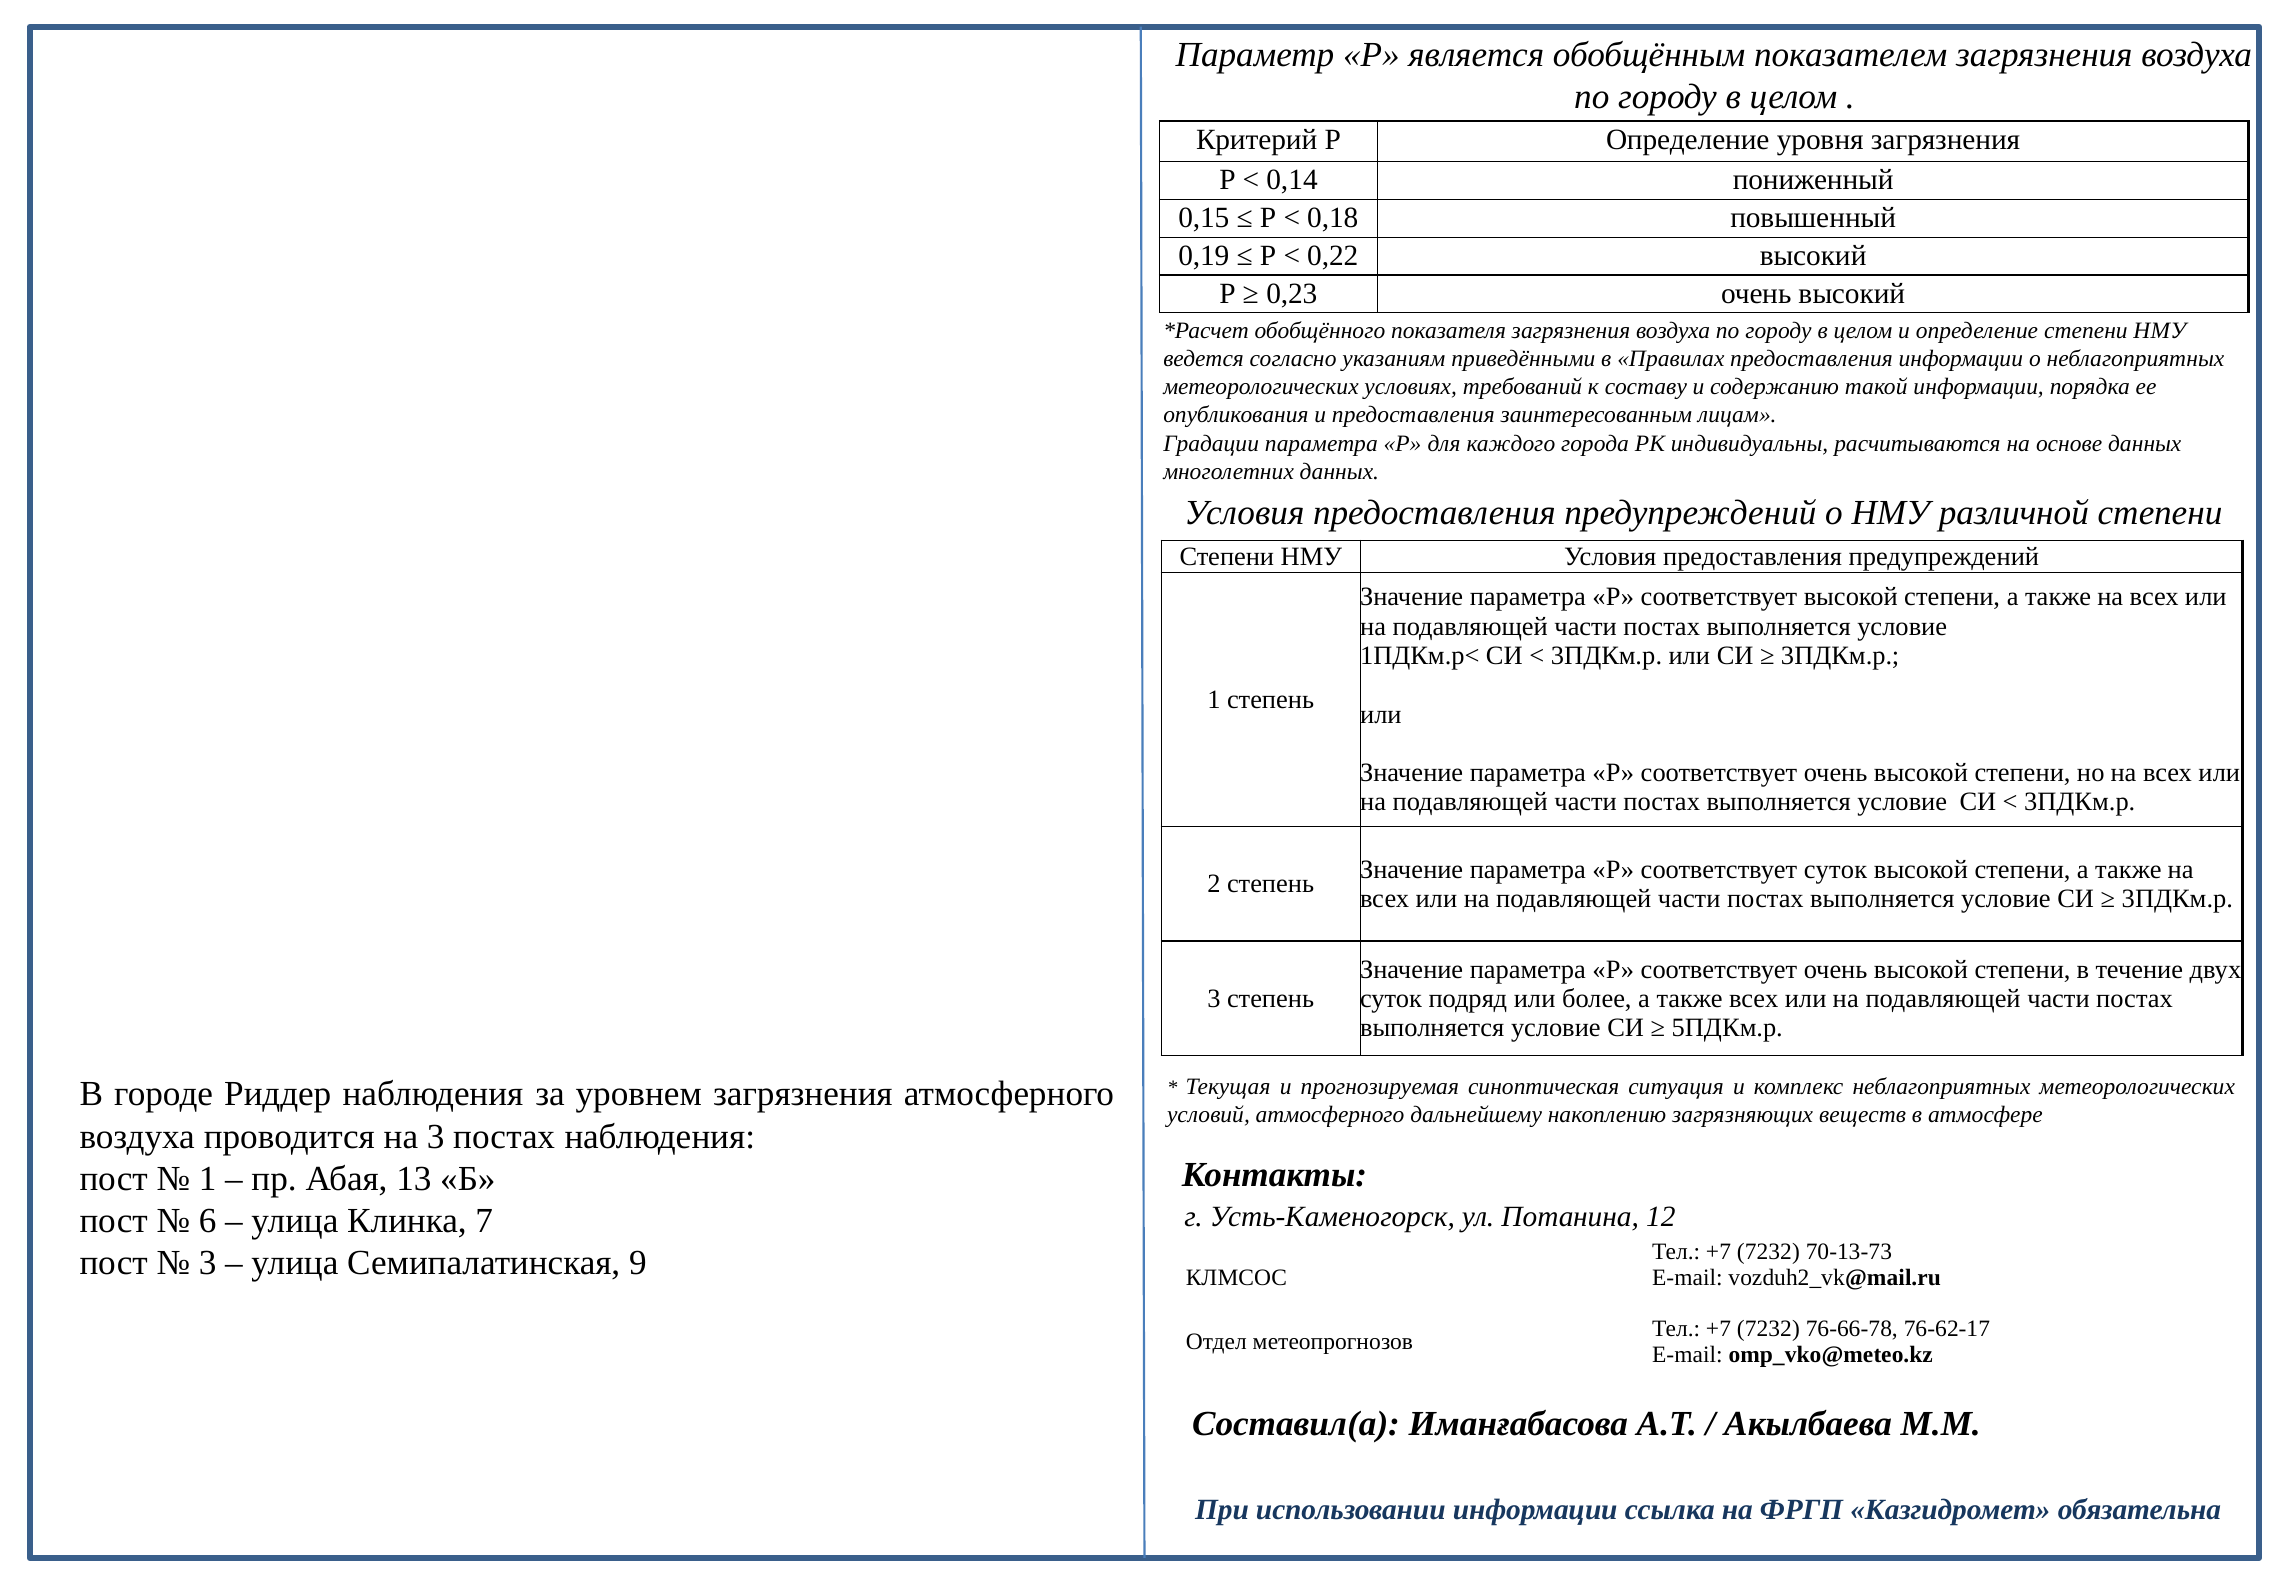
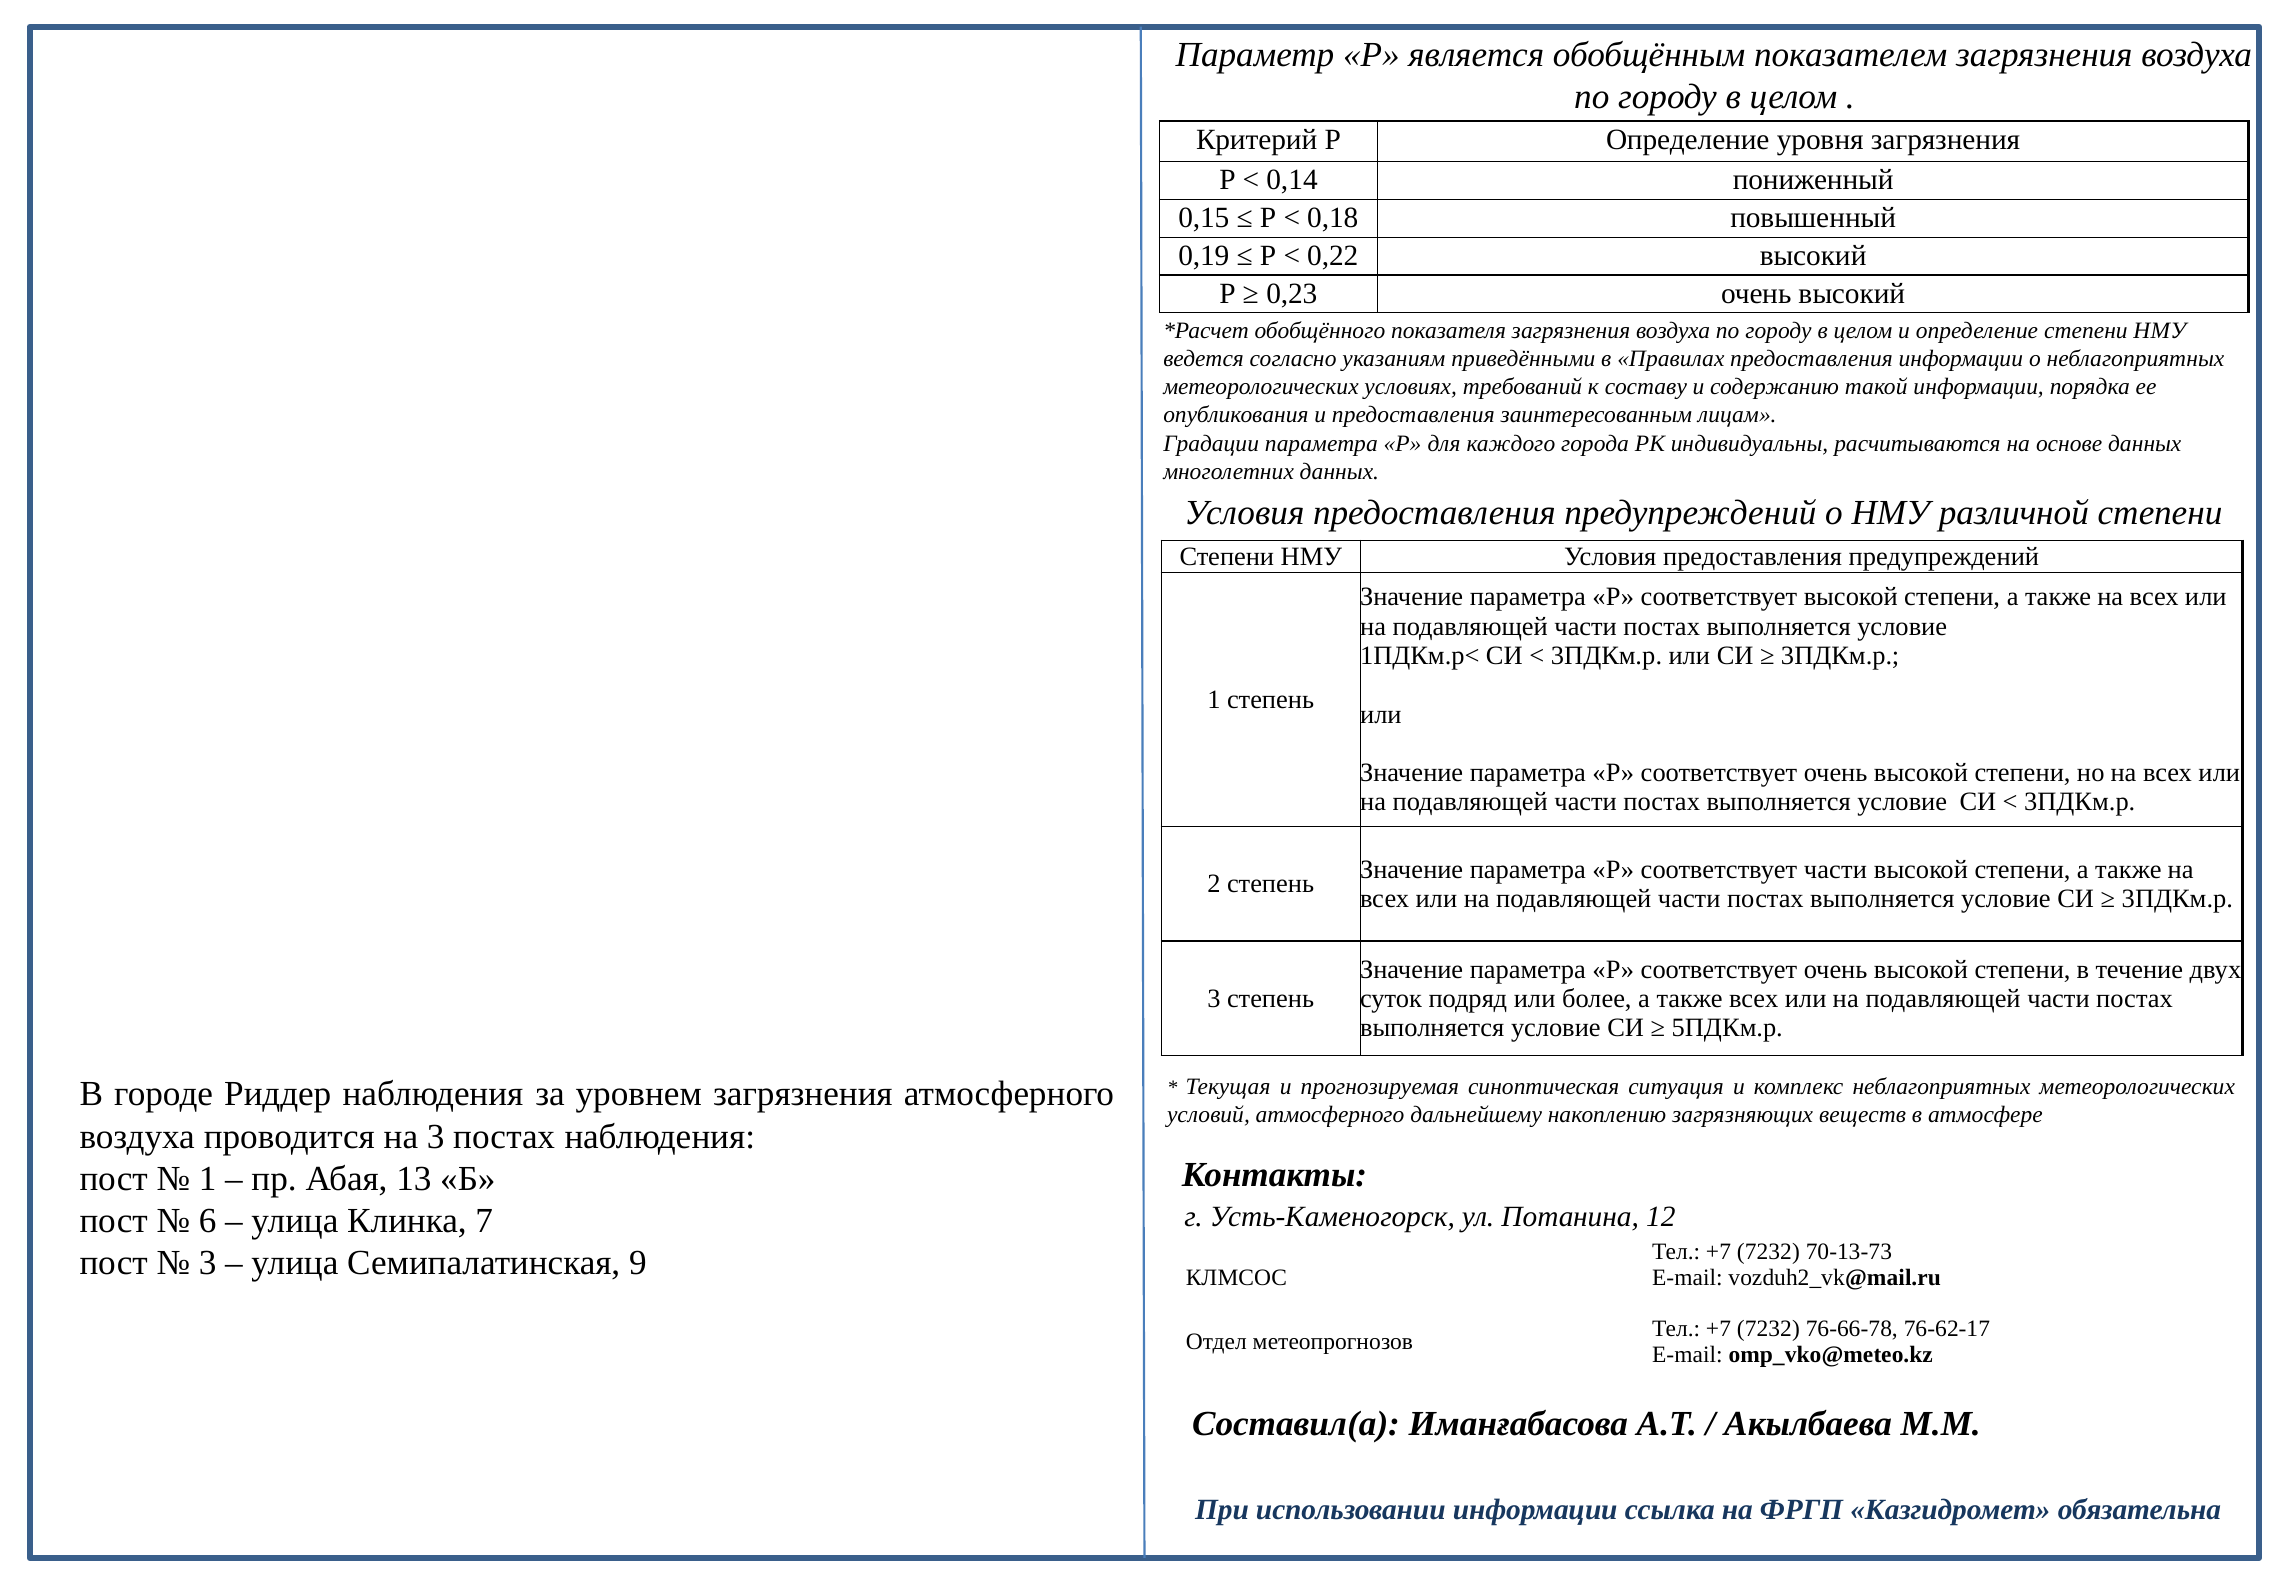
соответствует суток: суток -> части
